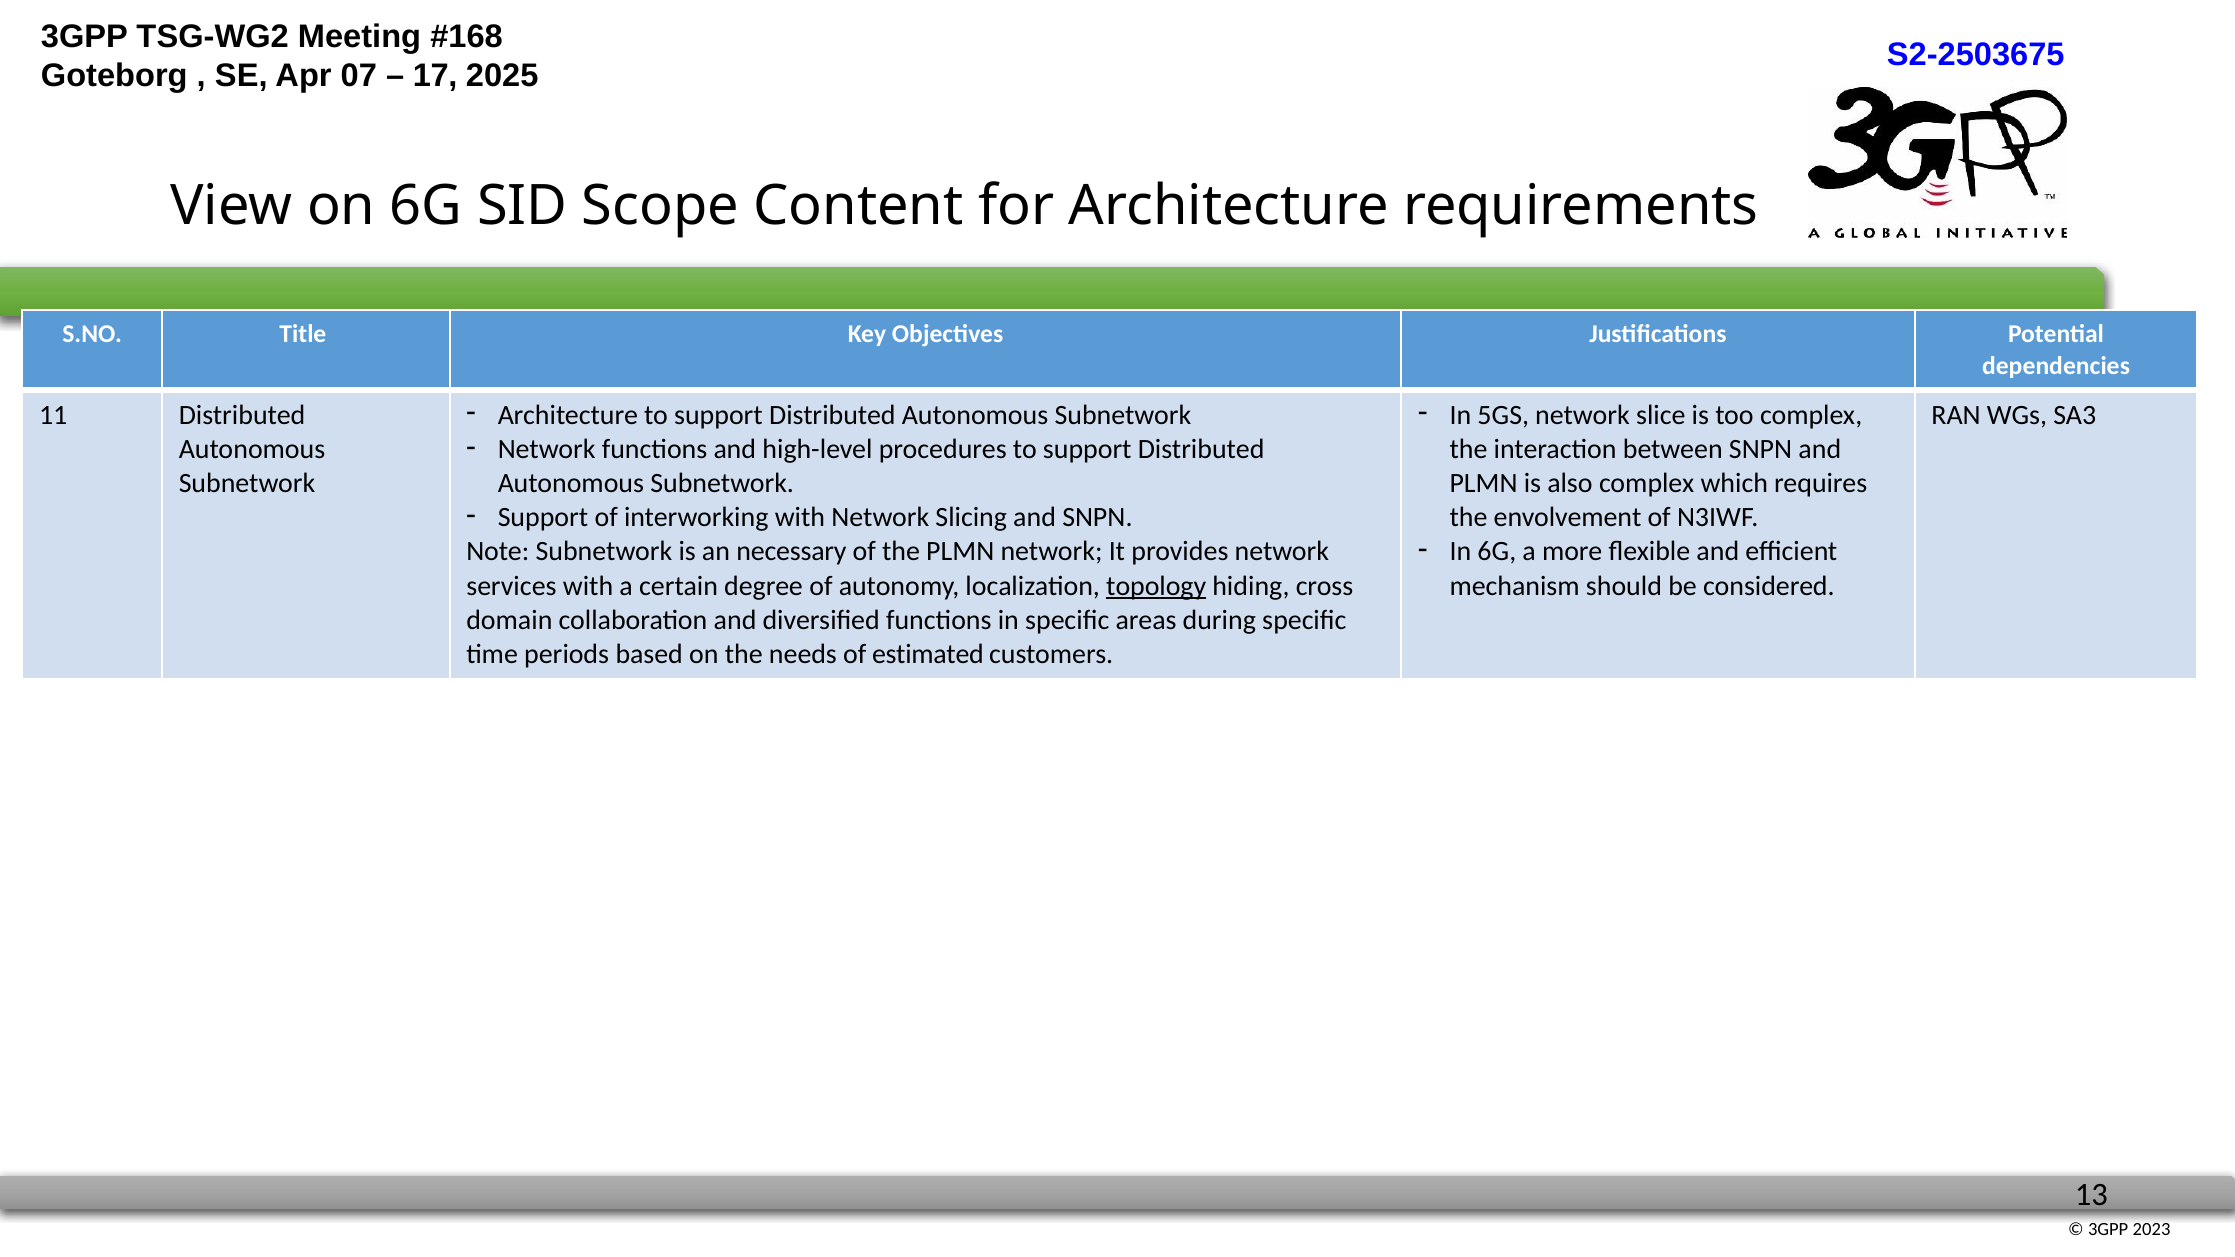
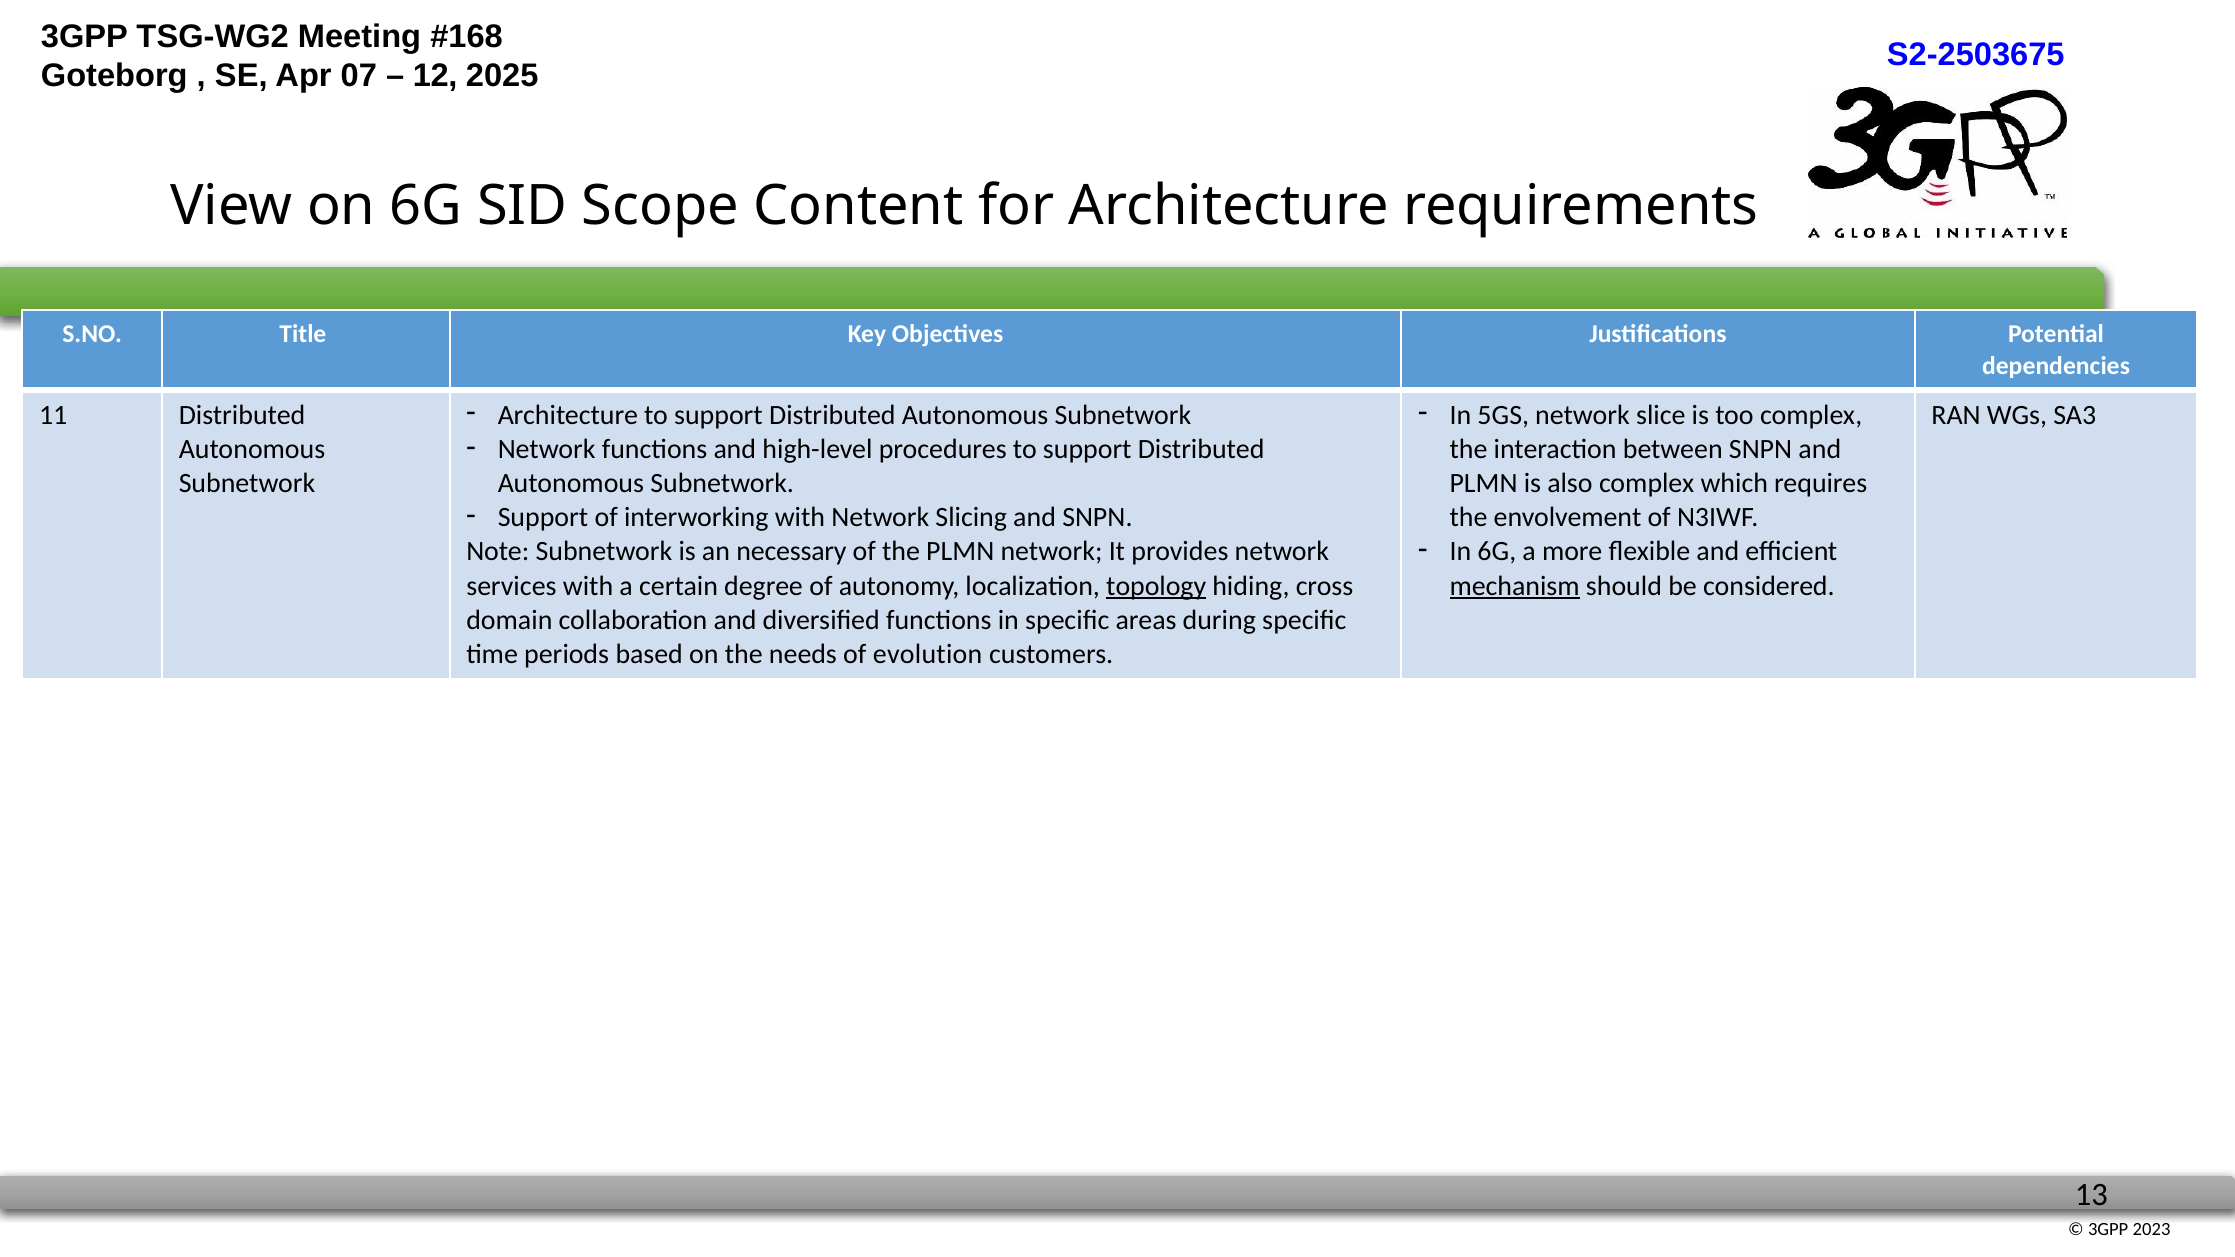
17: 17 -> 12
mechanism underline: none -> present
estimated: estimated -> evolution
